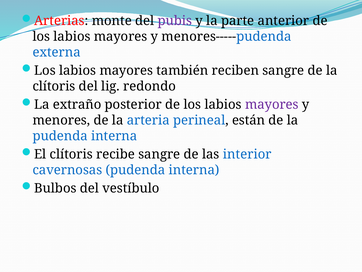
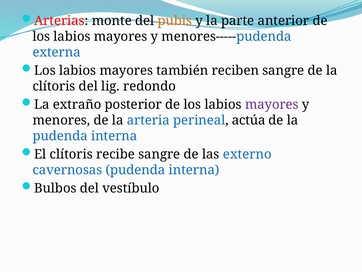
pubis colour: purple -> orange
están: están -> actúa
interior: interior -> externo
